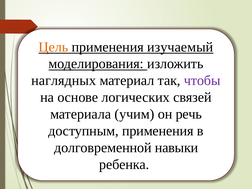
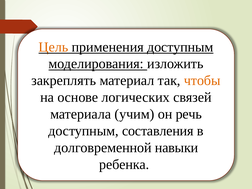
применения изучаемый: изучаемый -> доступным
наглядных: наглядных -> закреплять
чтобы colour: purple -> orange
доступным применения: применения -> составления
